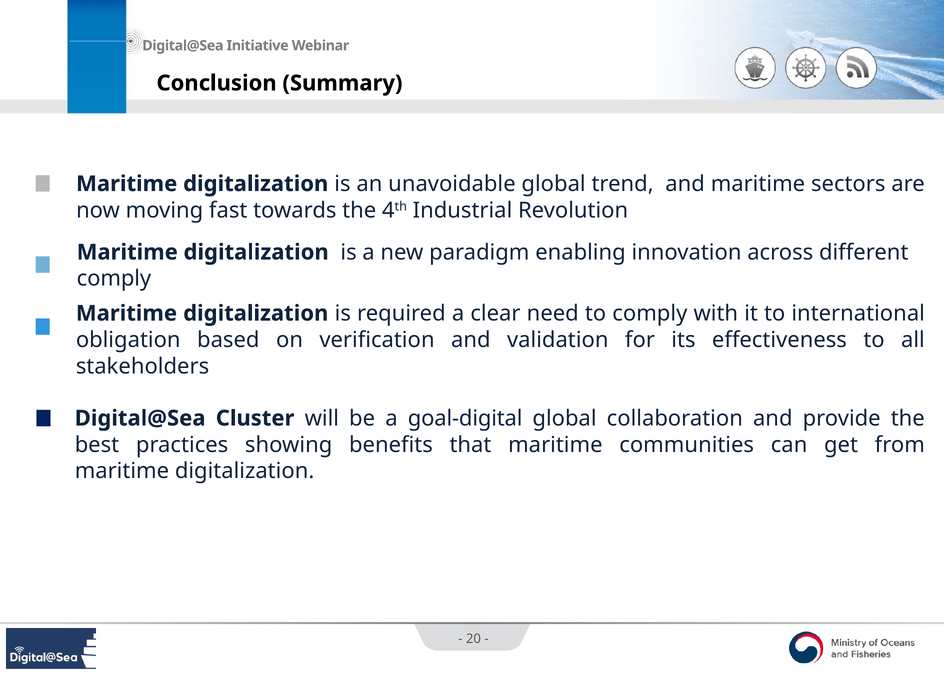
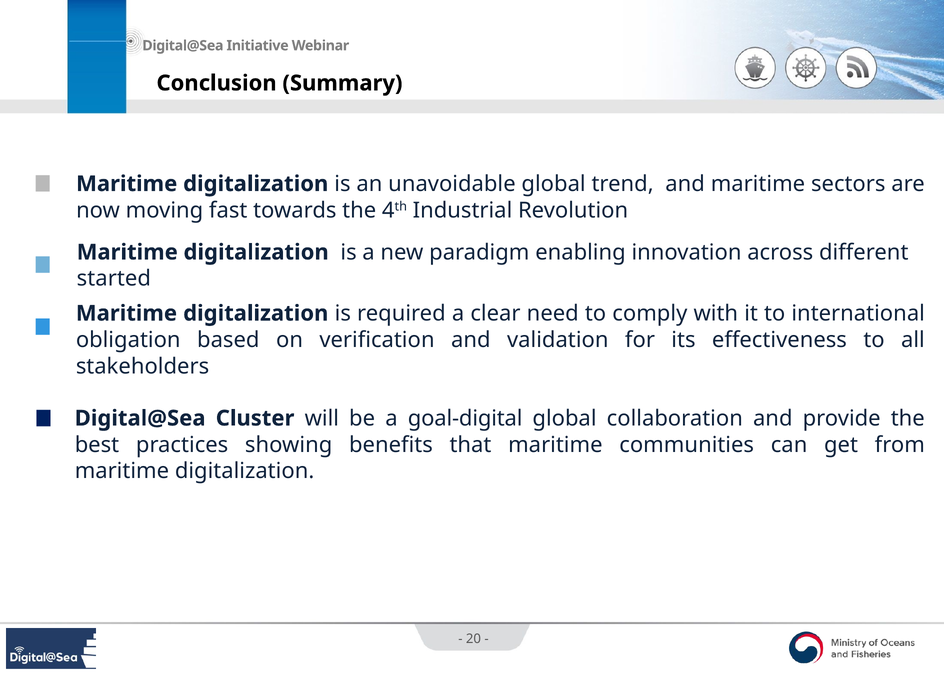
comply at (114, 278): comply -> started
